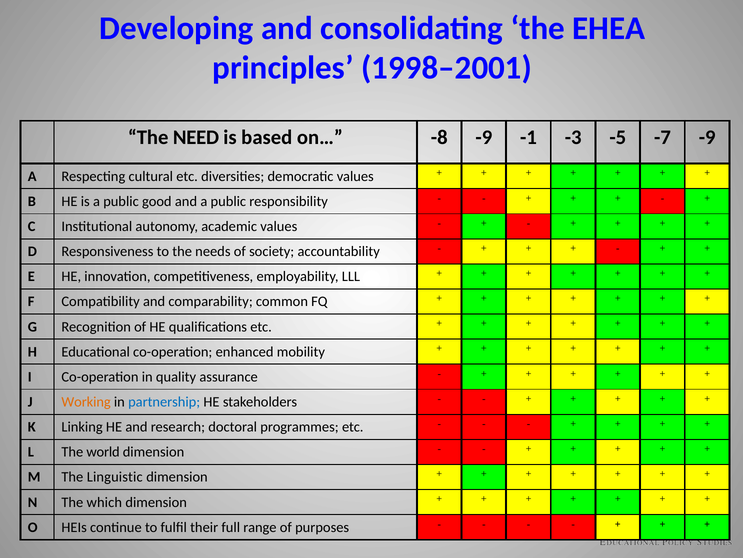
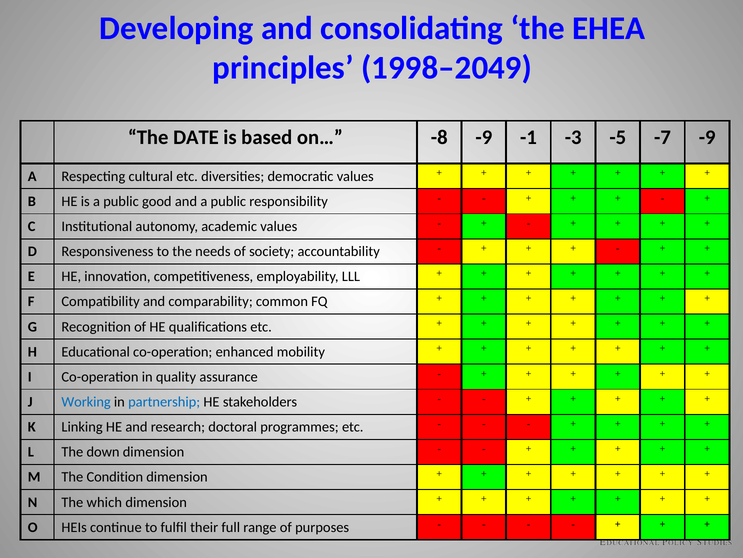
1998–2001: 1998–2001 -> 1998–2049
NEED: NEED -> DATE
Working colour: orange -> blue
world: world -> down
Linguistic: Linguistic -> Condition
